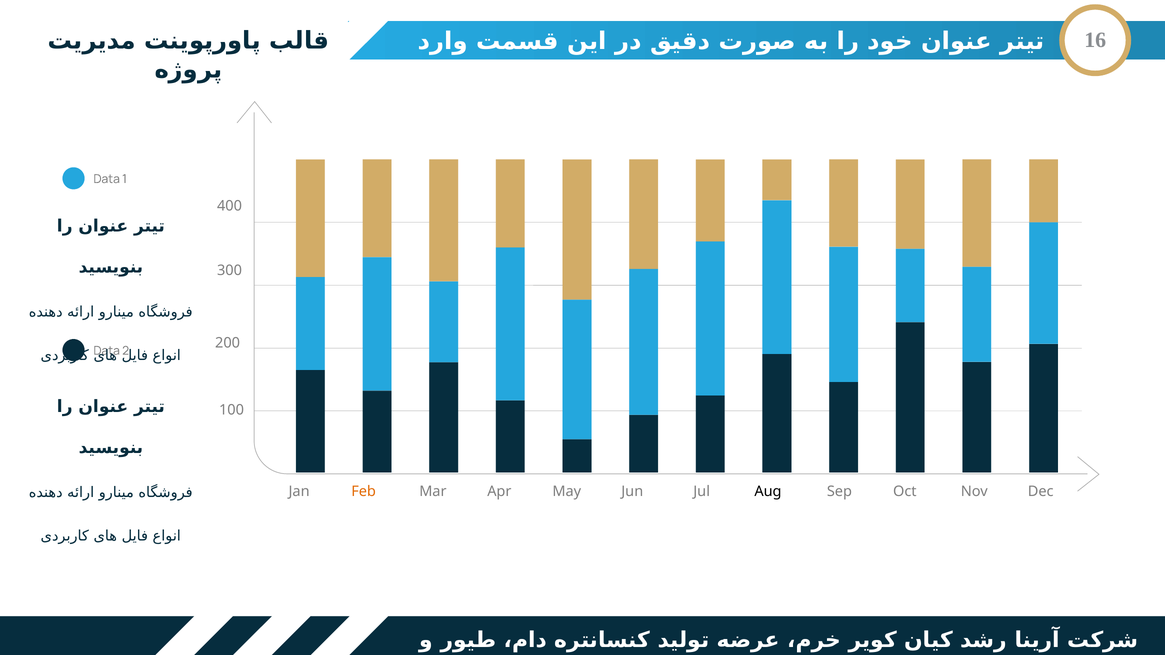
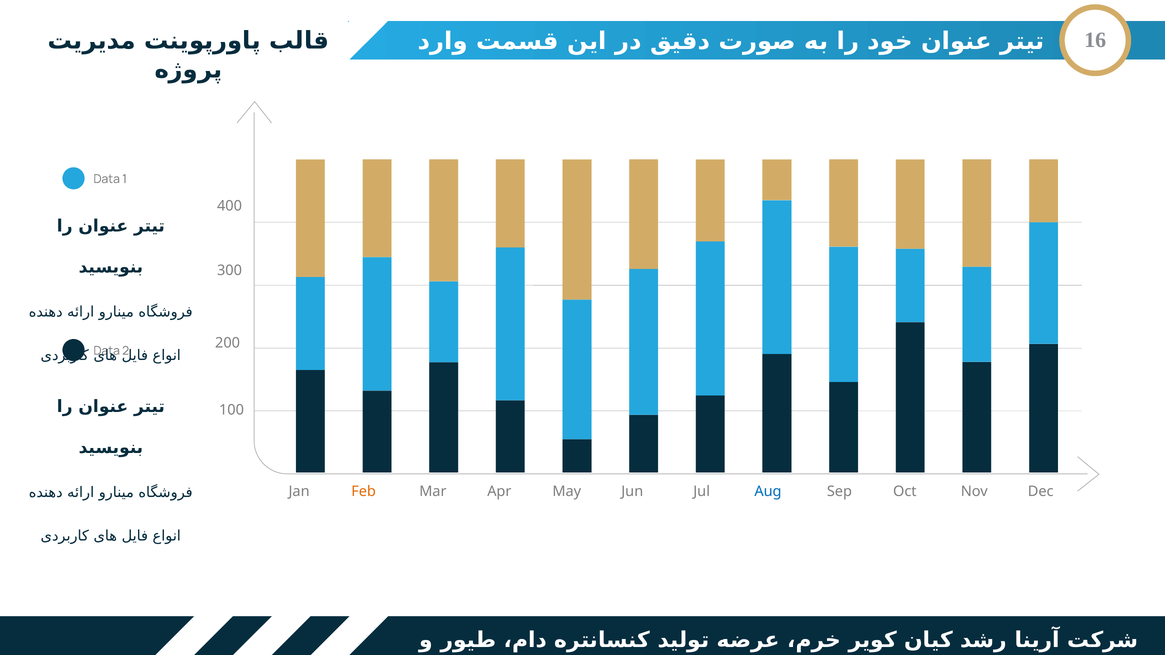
Aug colour: black -> blue
